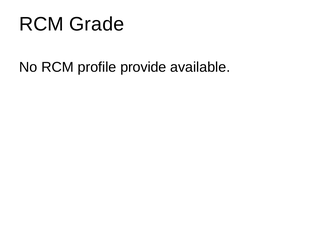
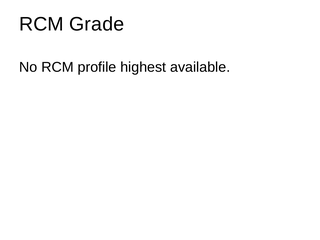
provide: provide -> highest
